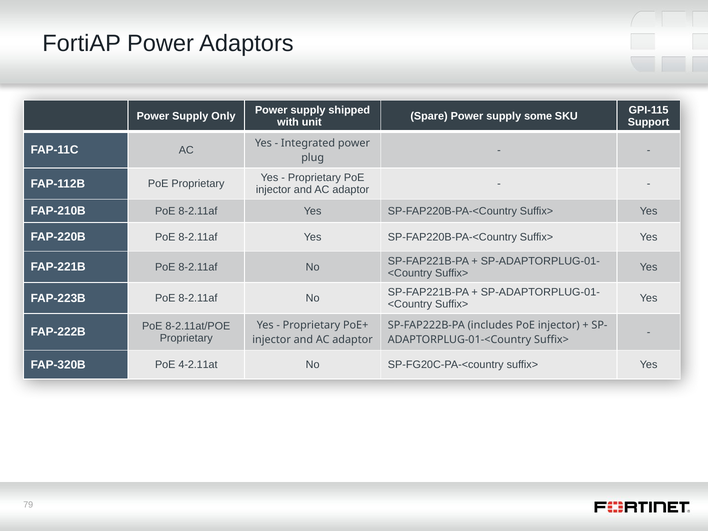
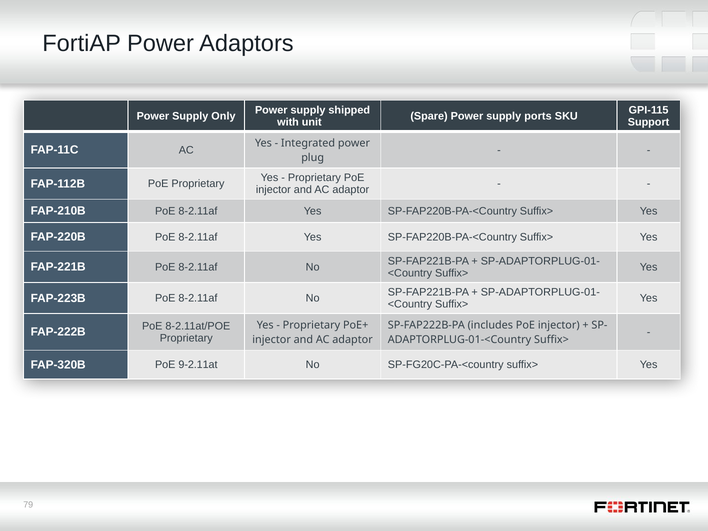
some: some -> ports
4-2.11at: 4-2.11at -> 9-2.11at
